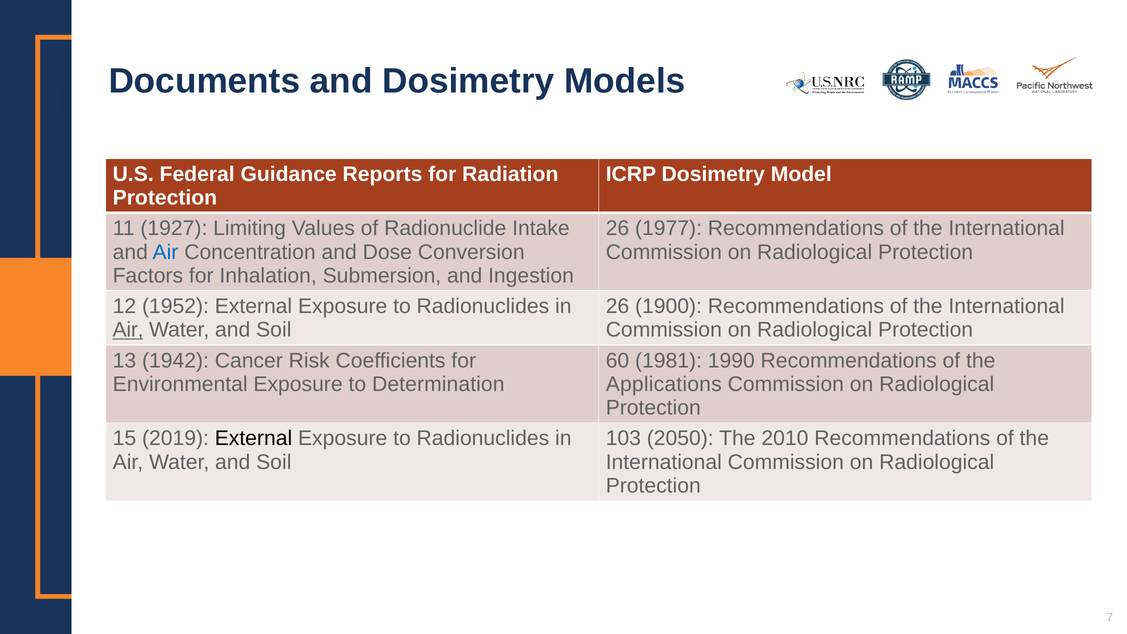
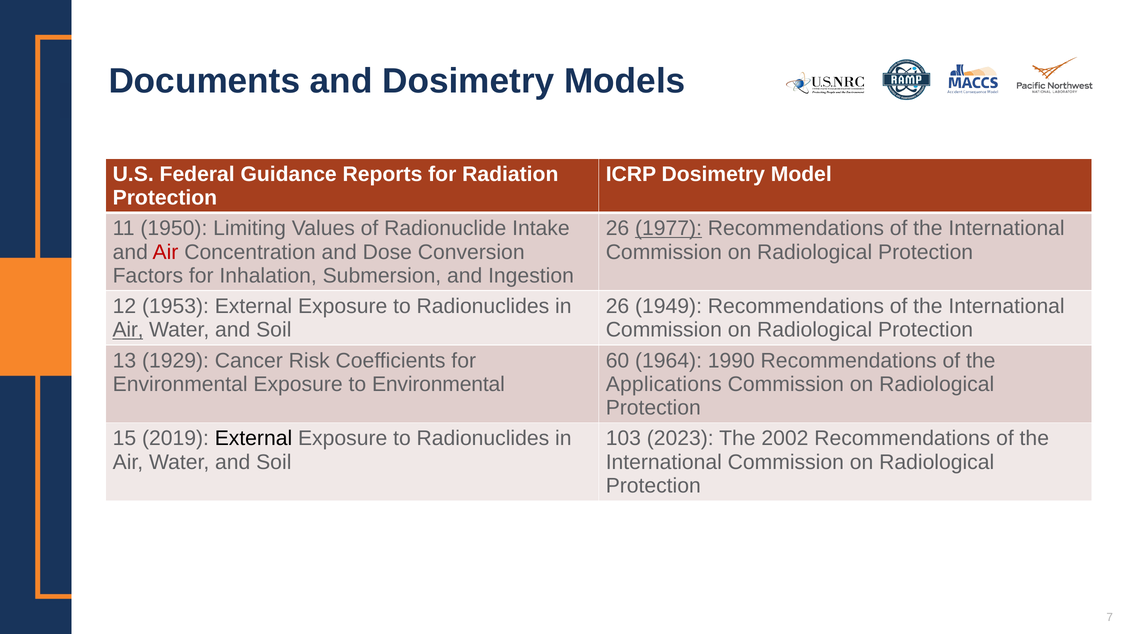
1927: 1927 -> 1950
1977 underline: none -> present
Air at (165, 252) colour: blue -> red
1952: 1952 -> 1953
1900: 1900 -> 1949
1942: 1942 -> 1929
1981: 1981 -> 1964
to Determination: Determination -> Environmental
2050: 2050 -> 2023
2010: 2010 -> 2002
